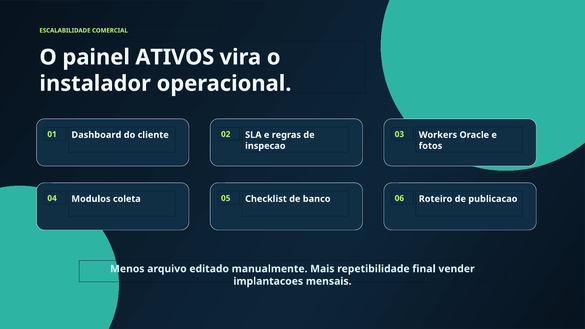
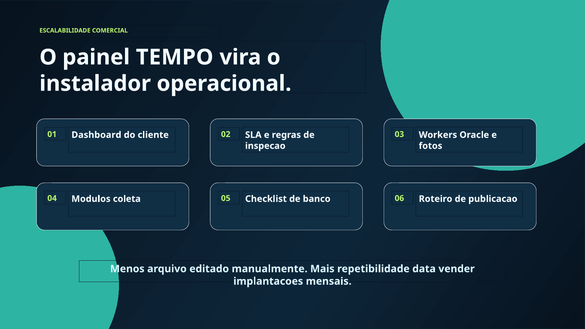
ATIVOS: ATIVOS -> TEMPO
final: final -> data
